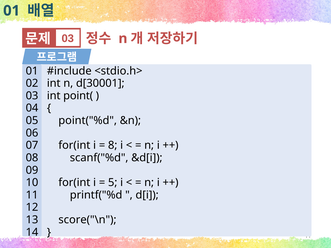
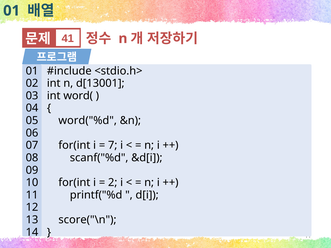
03 at (68, 39): 03 -> 41
d[30001: d[30001 -> d[13001
point(: point( -> word(
point("%d: point("%d -> word("%d
8: 8 -> 7
5: 5 -> 2
